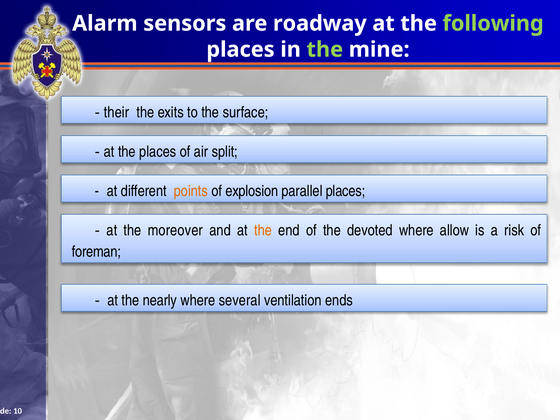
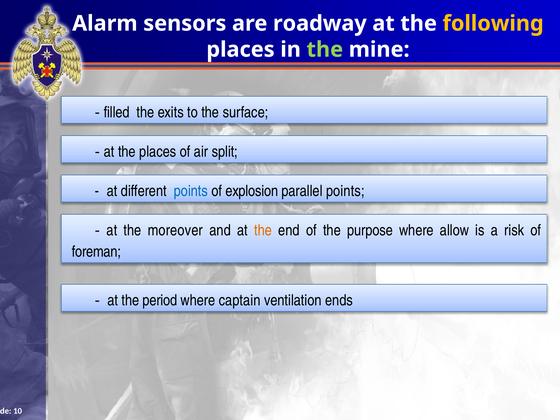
following colour: light green -> yellow
their: their -> filled
points at (191, 191) colour: orange -> blue
parallel places: places -> points
devoted: devoted -> purpose
nearly: nearly -> period
several: several -> captain
